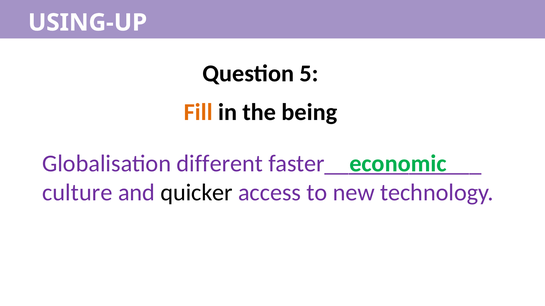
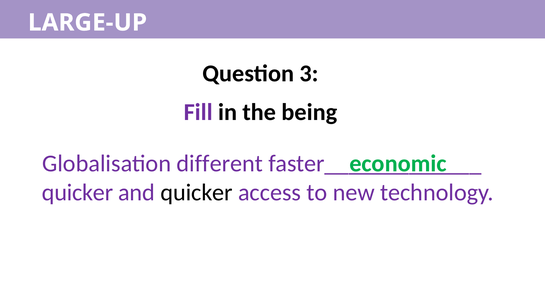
USING-UP: USING-UP -> LARGE-UP
5: 5 -> 3
Fill colour: orange -> purple
culture at (77, 193): culture -> quicker
